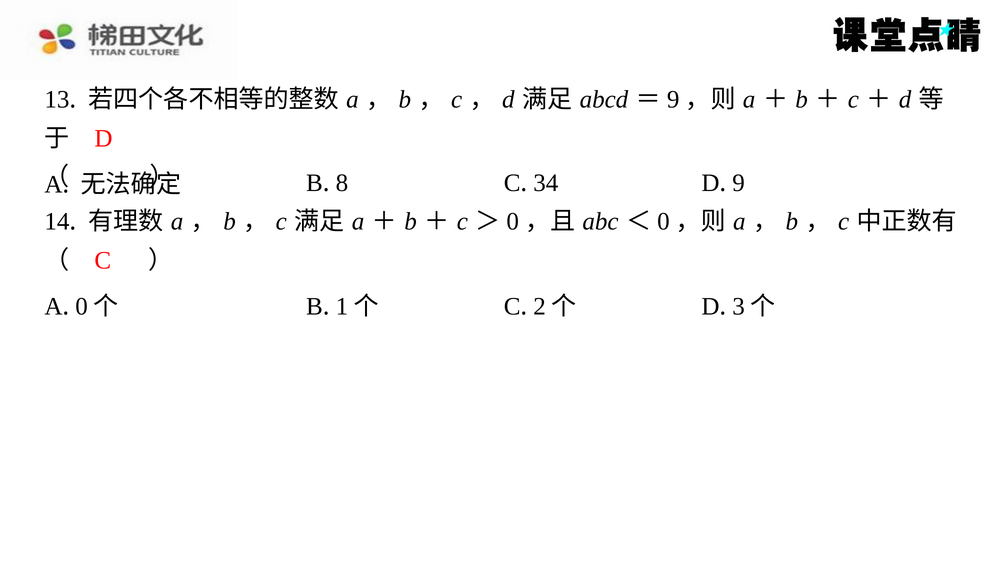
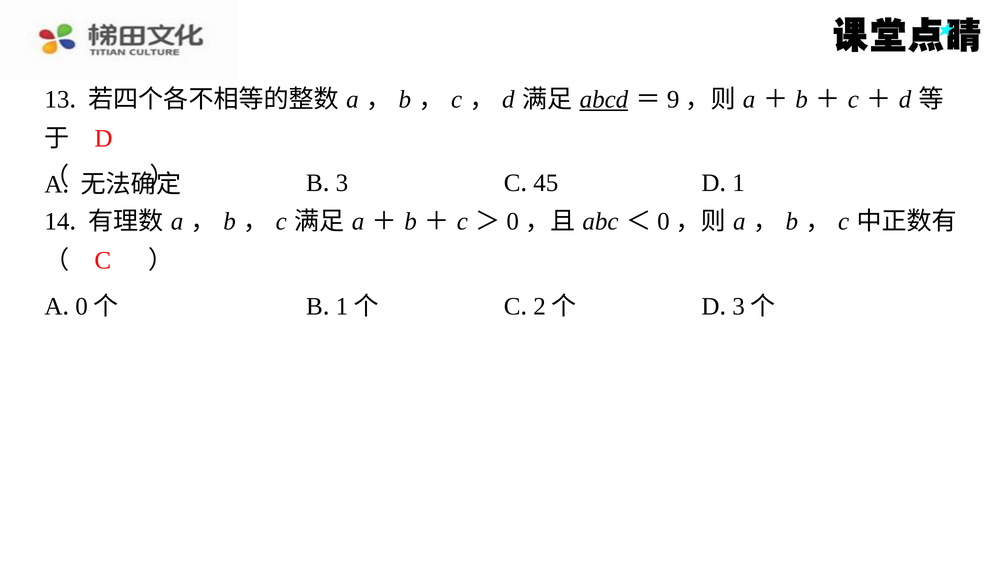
abcd underline: none -> present
8: 8 -> 3
34: 34 -> 45
9: 9 -> 1
